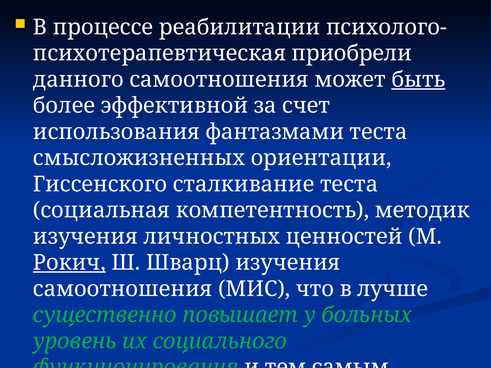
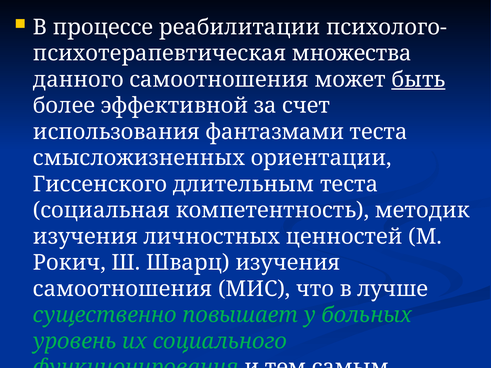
приобрели: приобрели -> множества
Гиссенского сталкивание: сталкивание -> длительным
Рокич underline: present -> none
